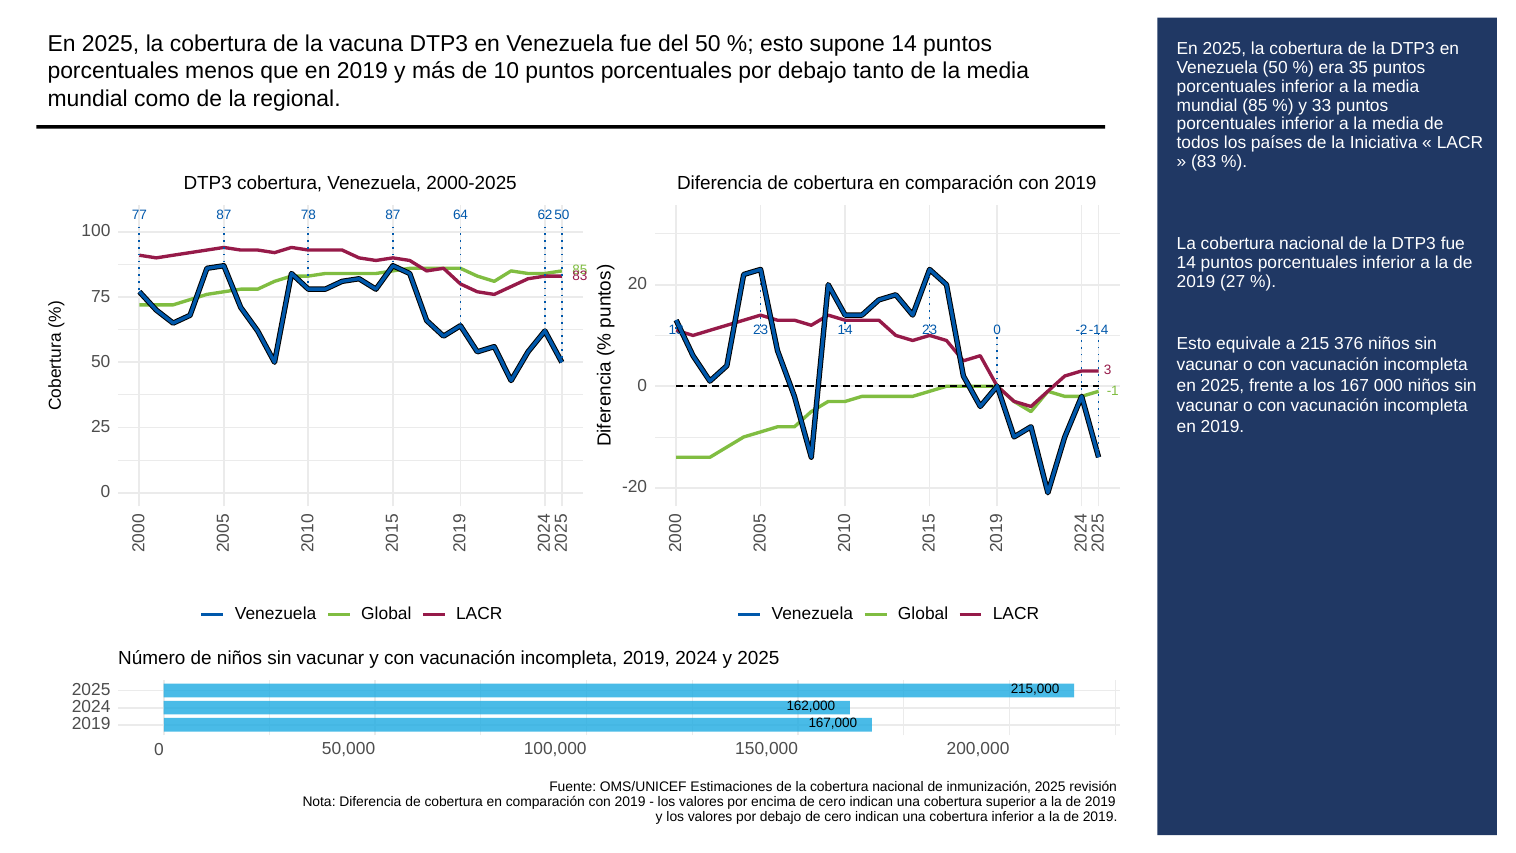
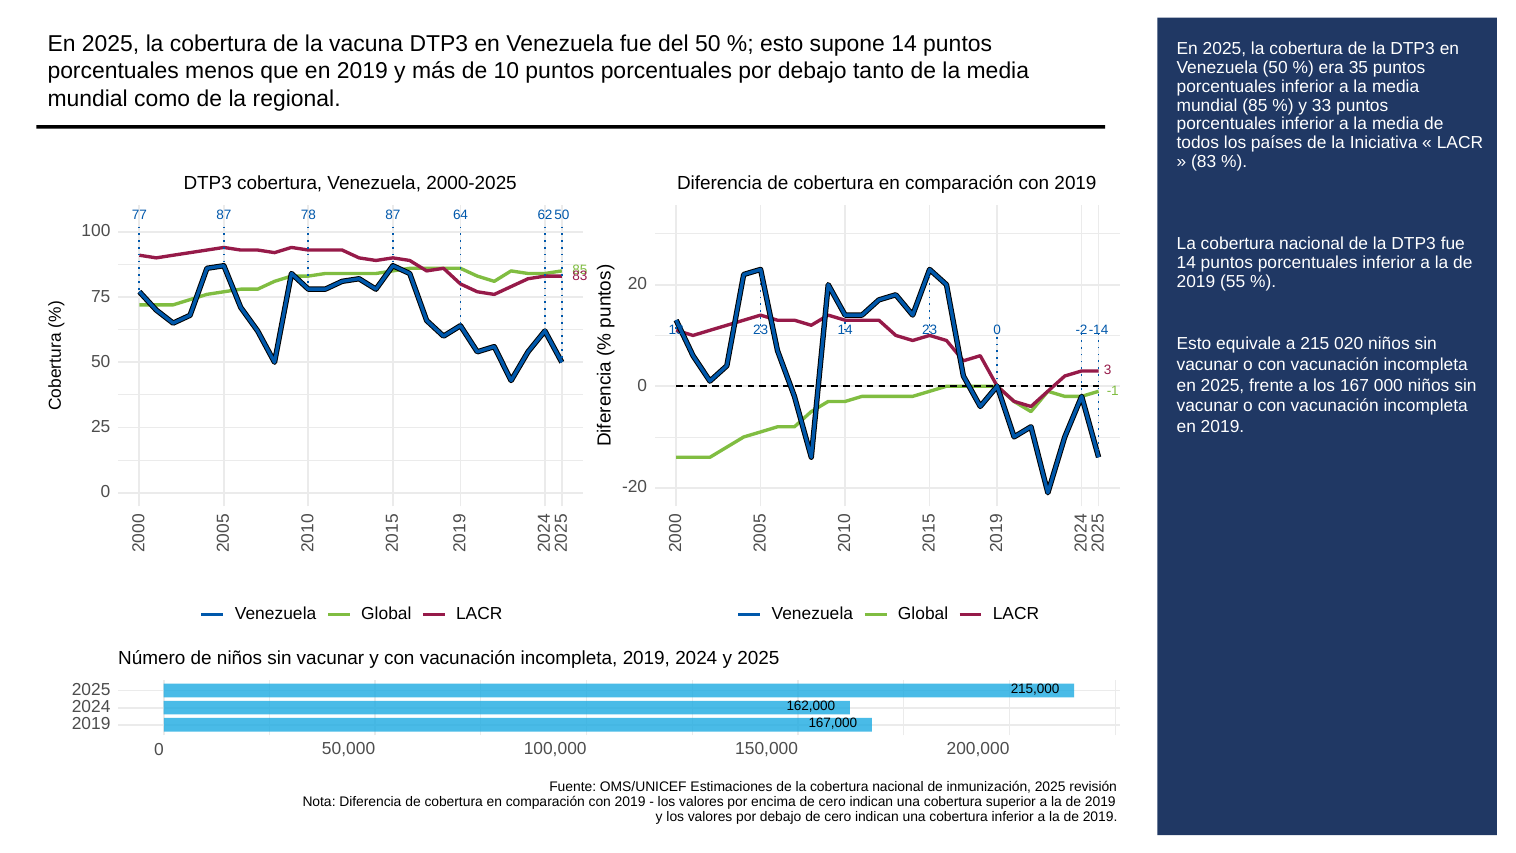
27: 27 -> 55
376: 376 -> 020
